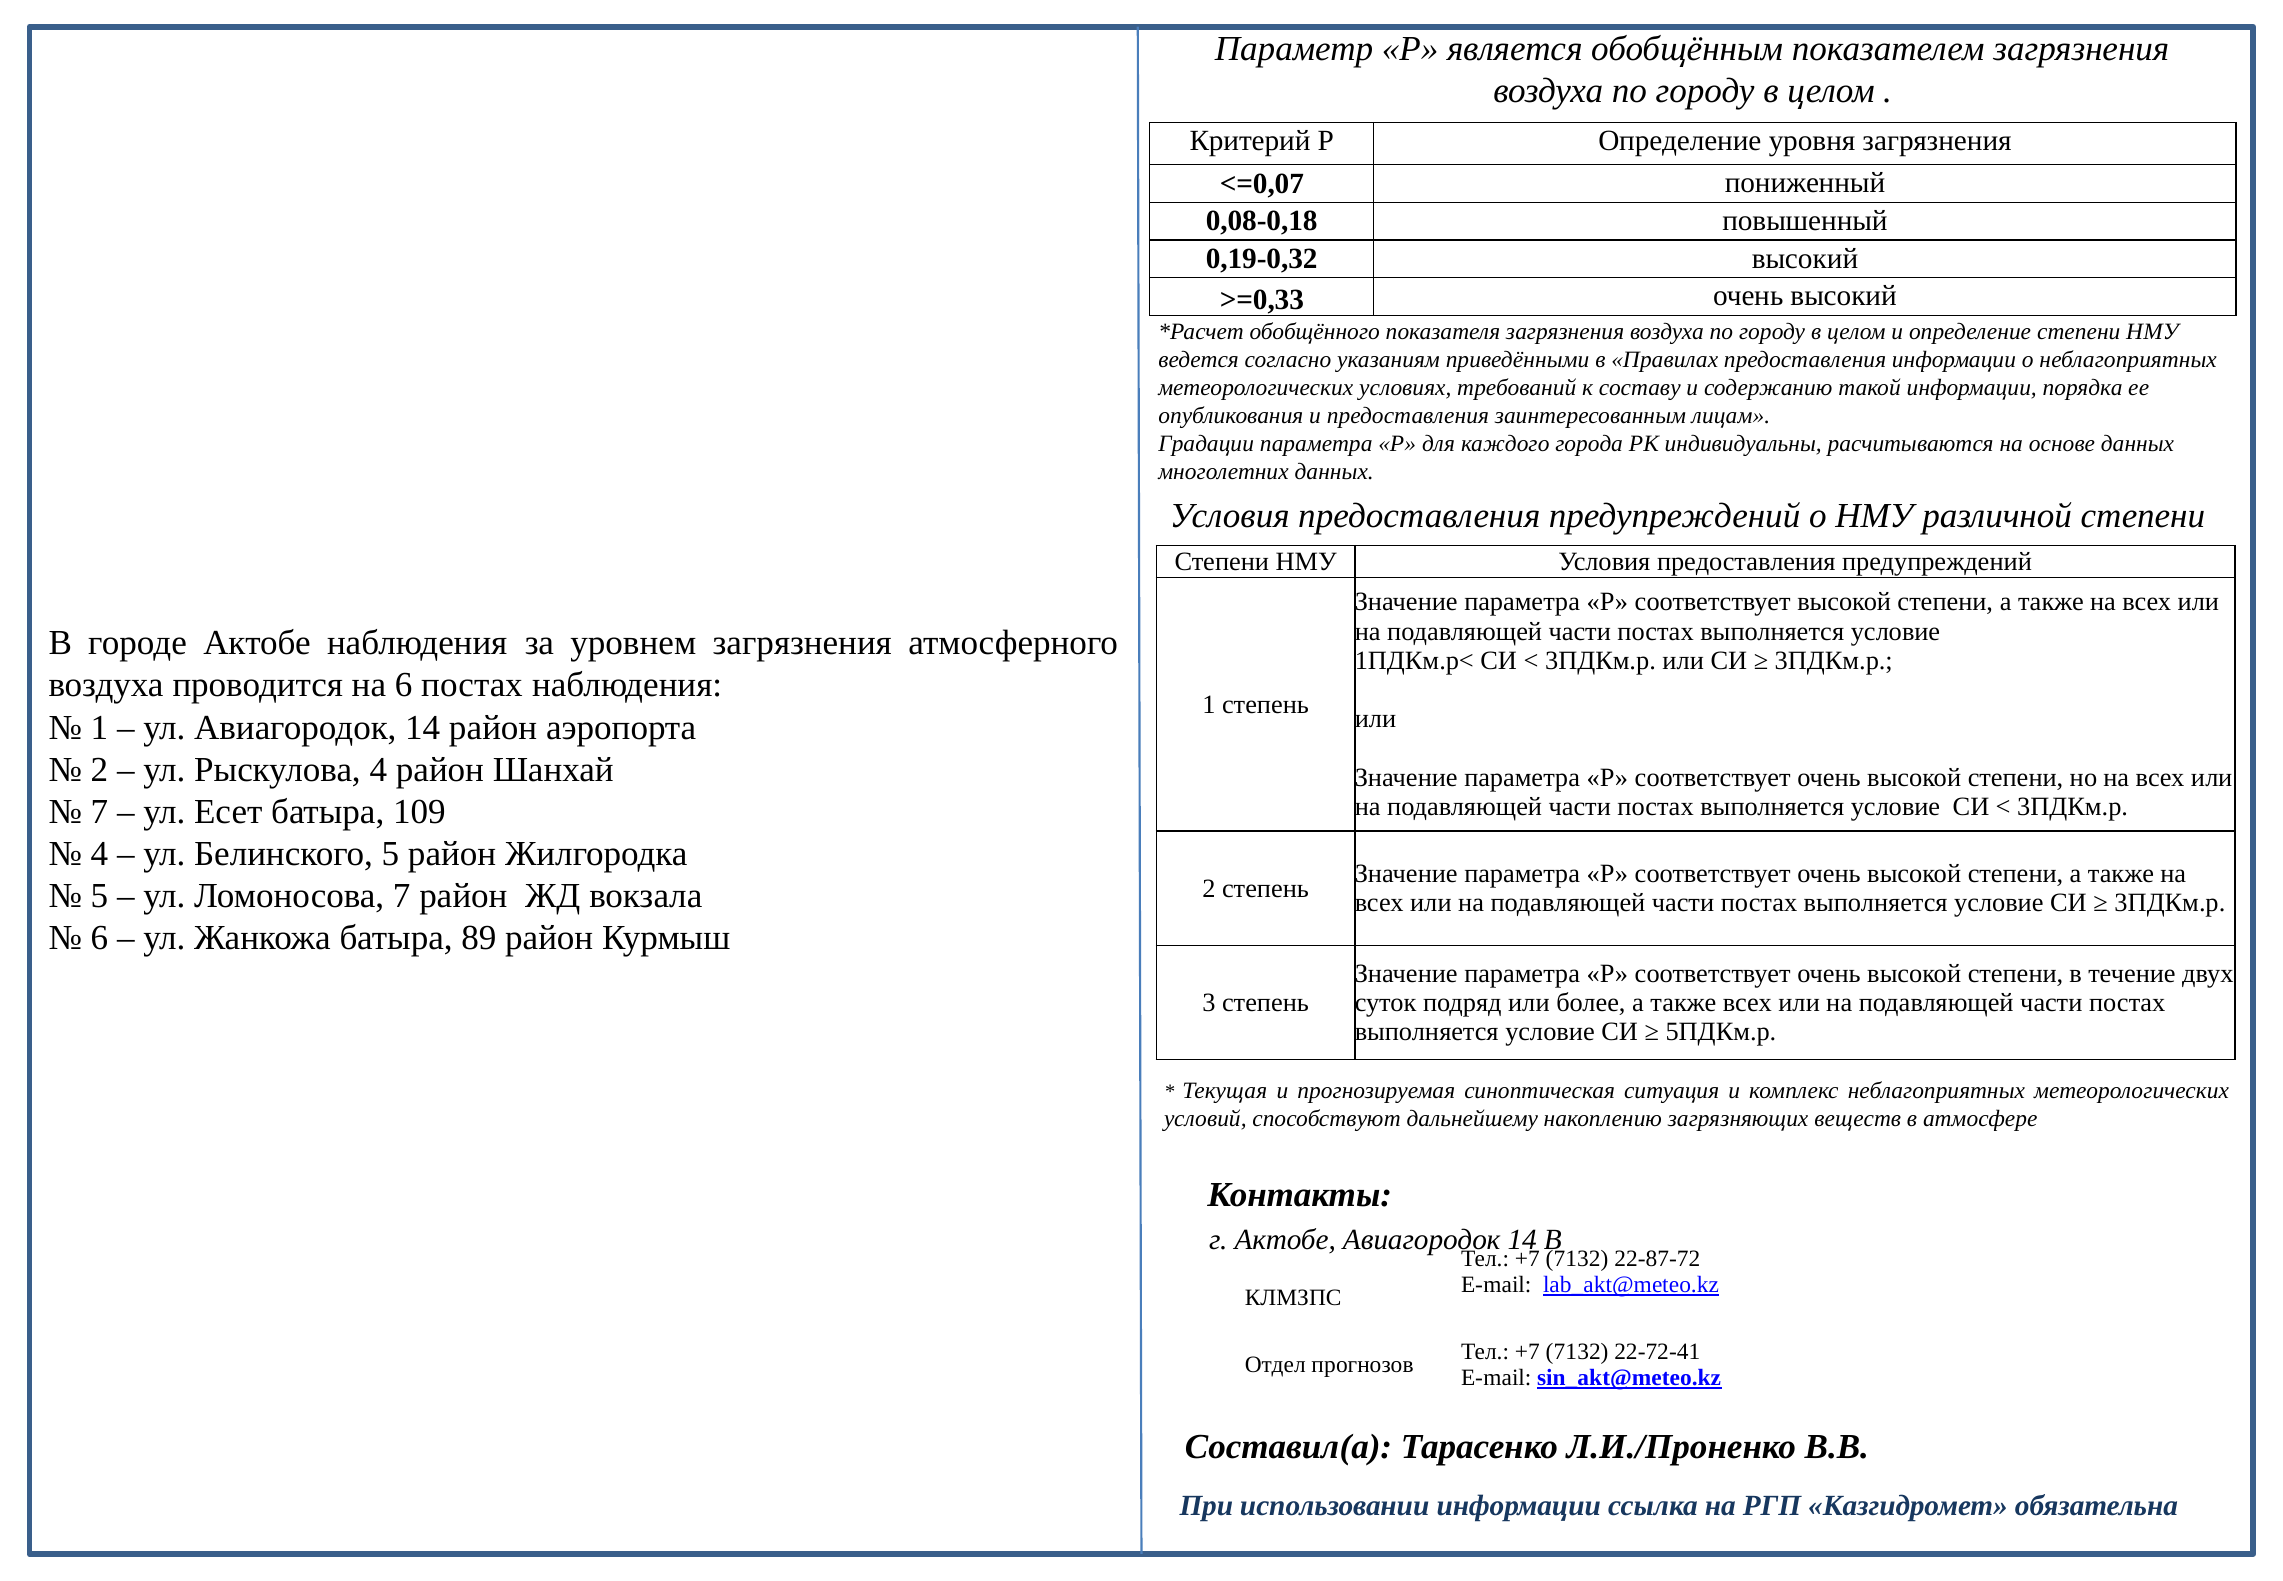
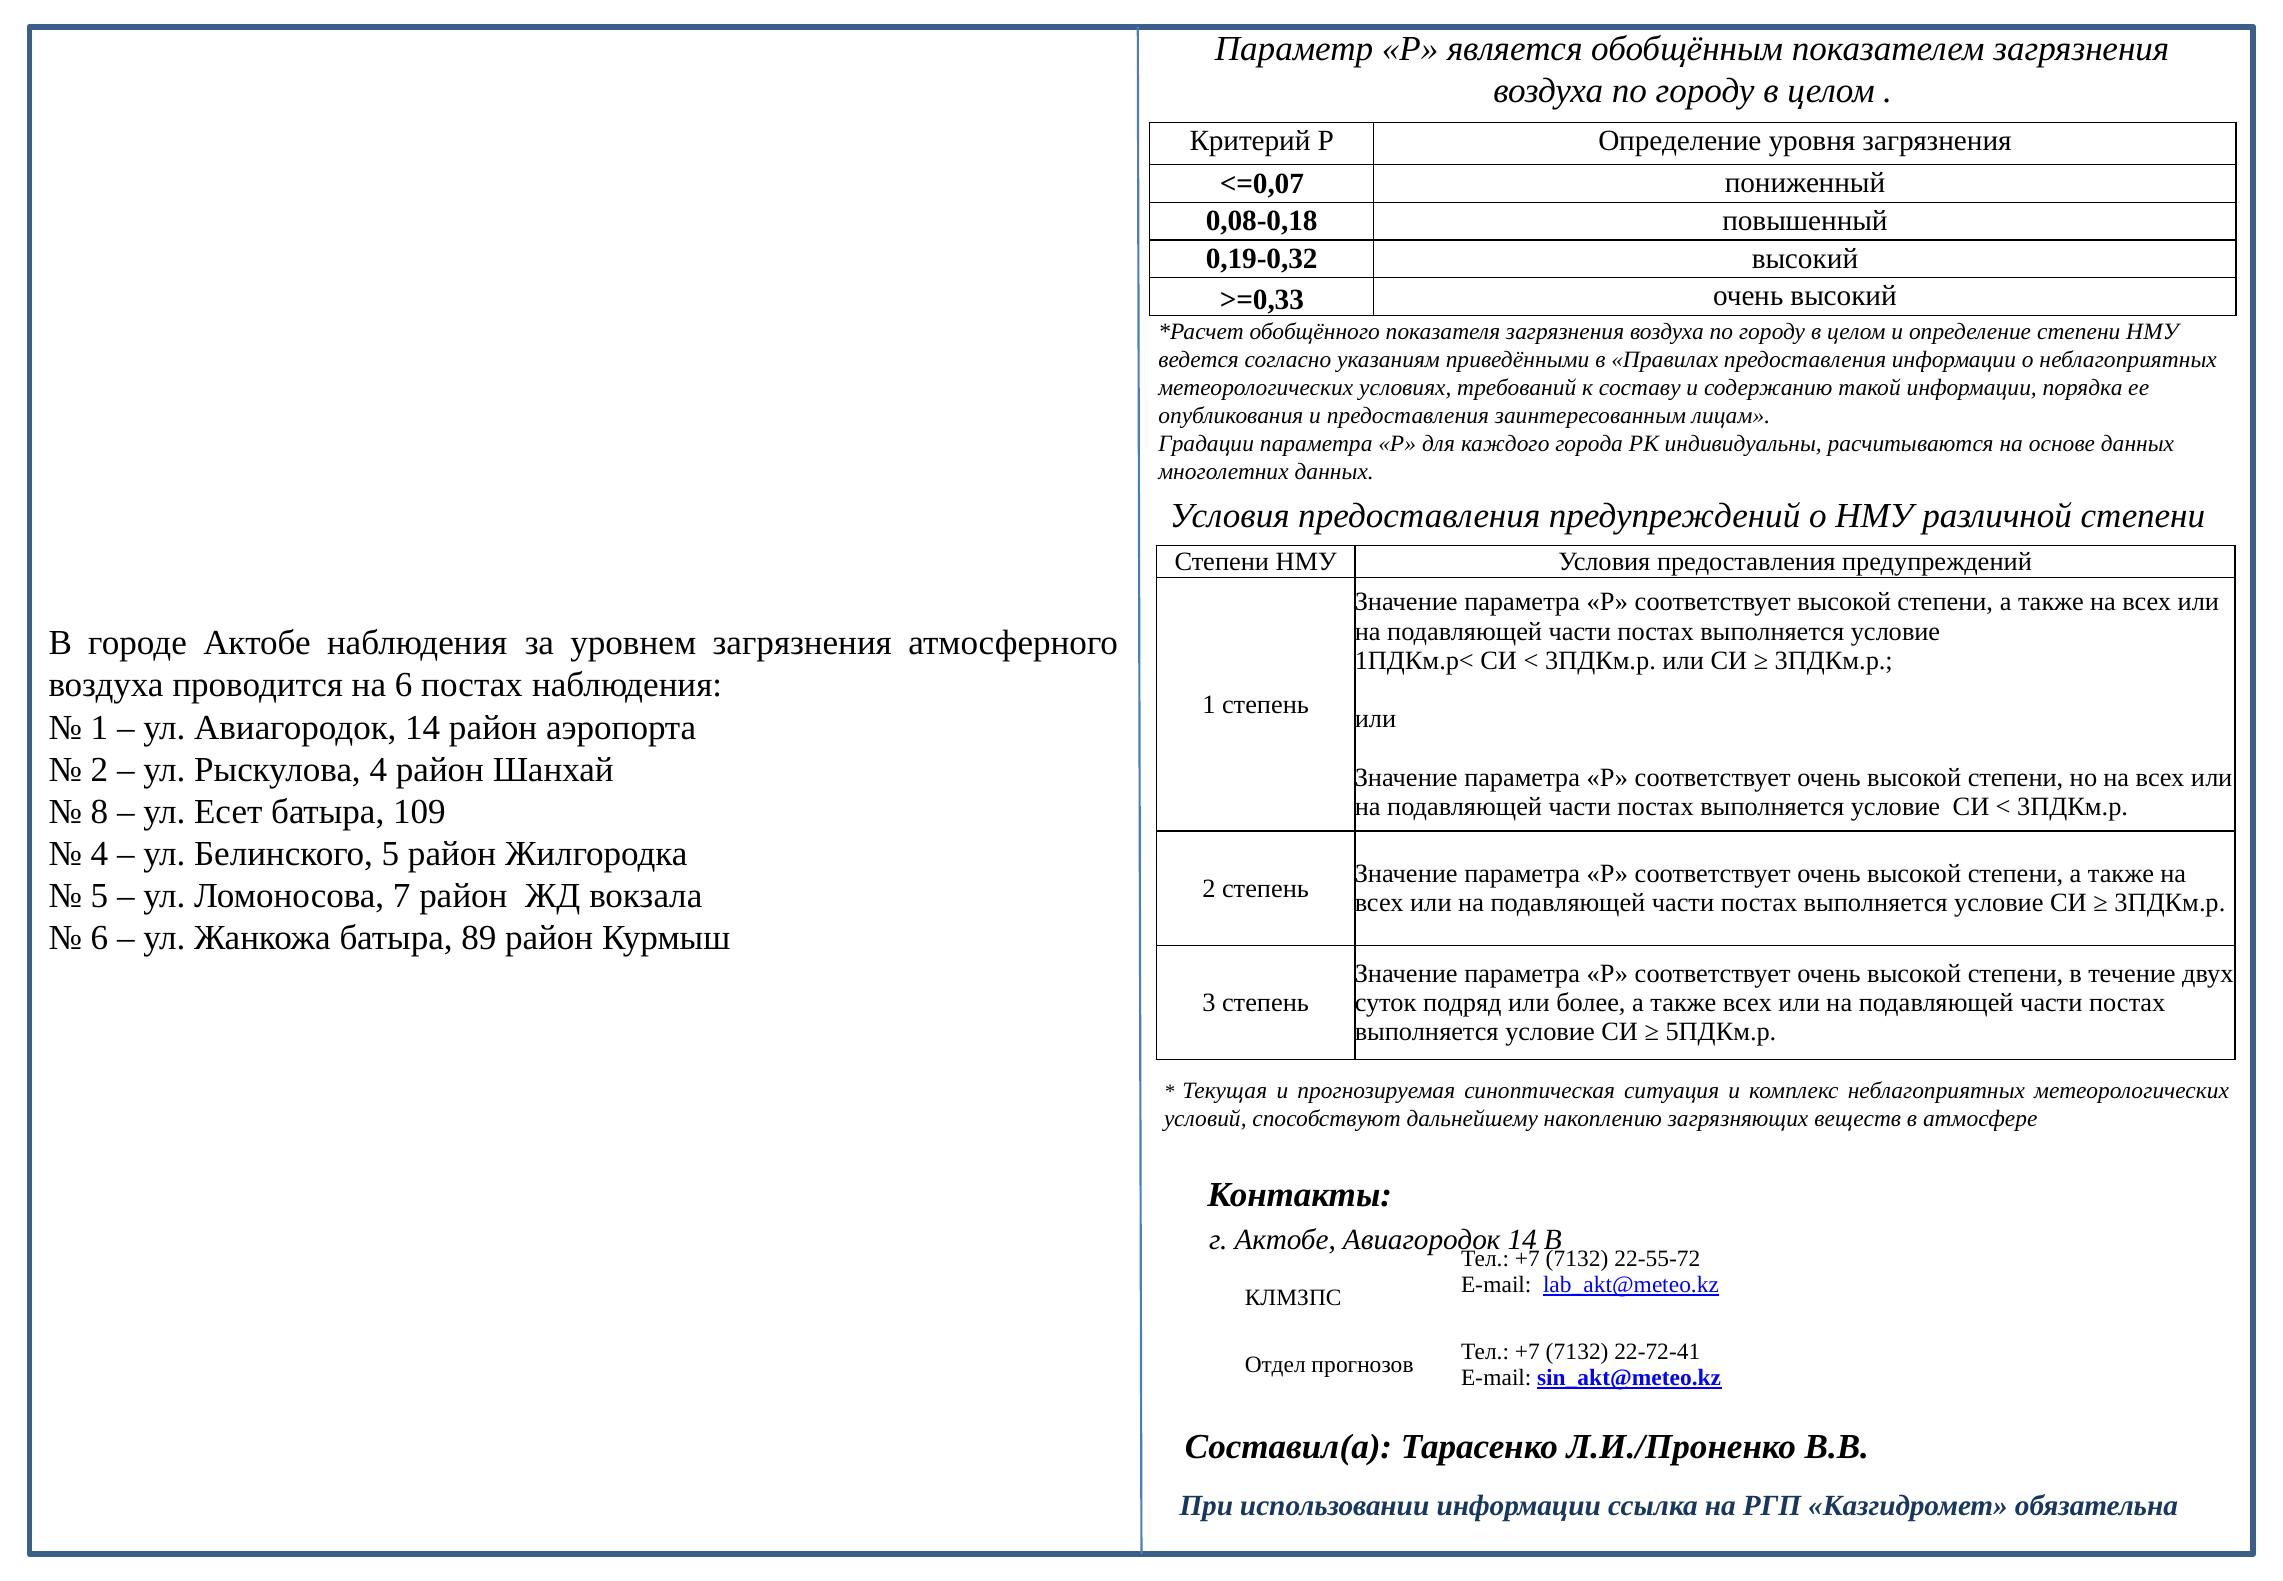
7 at (99, 812): 7 -> 8
22-87-72: 22-87-72 -> 22-55-72
